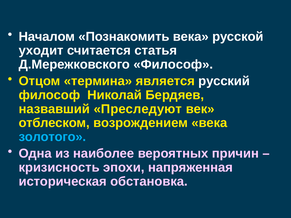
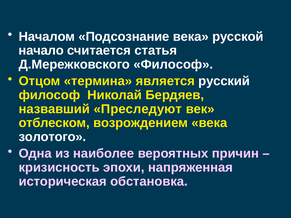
Познакомить: Познакомить -> Подсознание
уходит: уходит -> начало
золотого colour: light blue -> white
